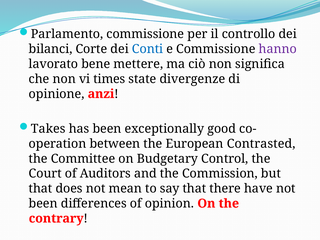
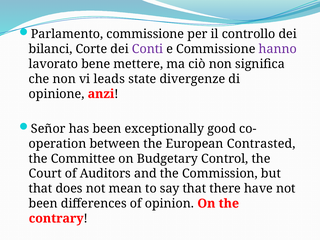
Conti colour: blue -> purple
times: times -> leads
Takes: Takes -> Señor
